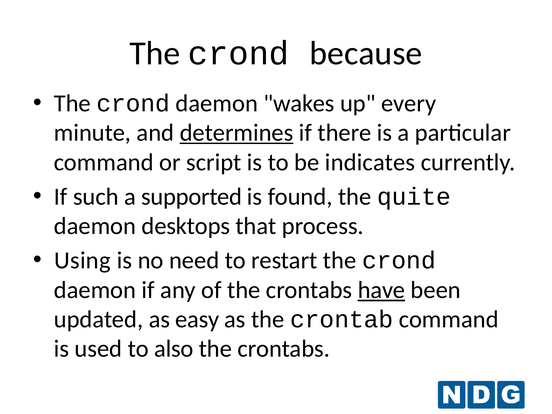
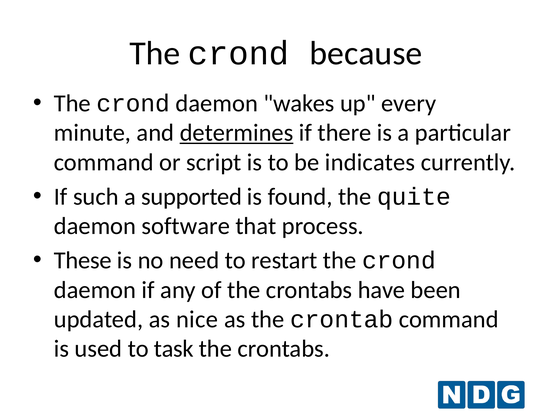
desktops: desktops -> software
Using: Using -> These
have underline: present -> none
easy: easy -> nice
also: also -> task
